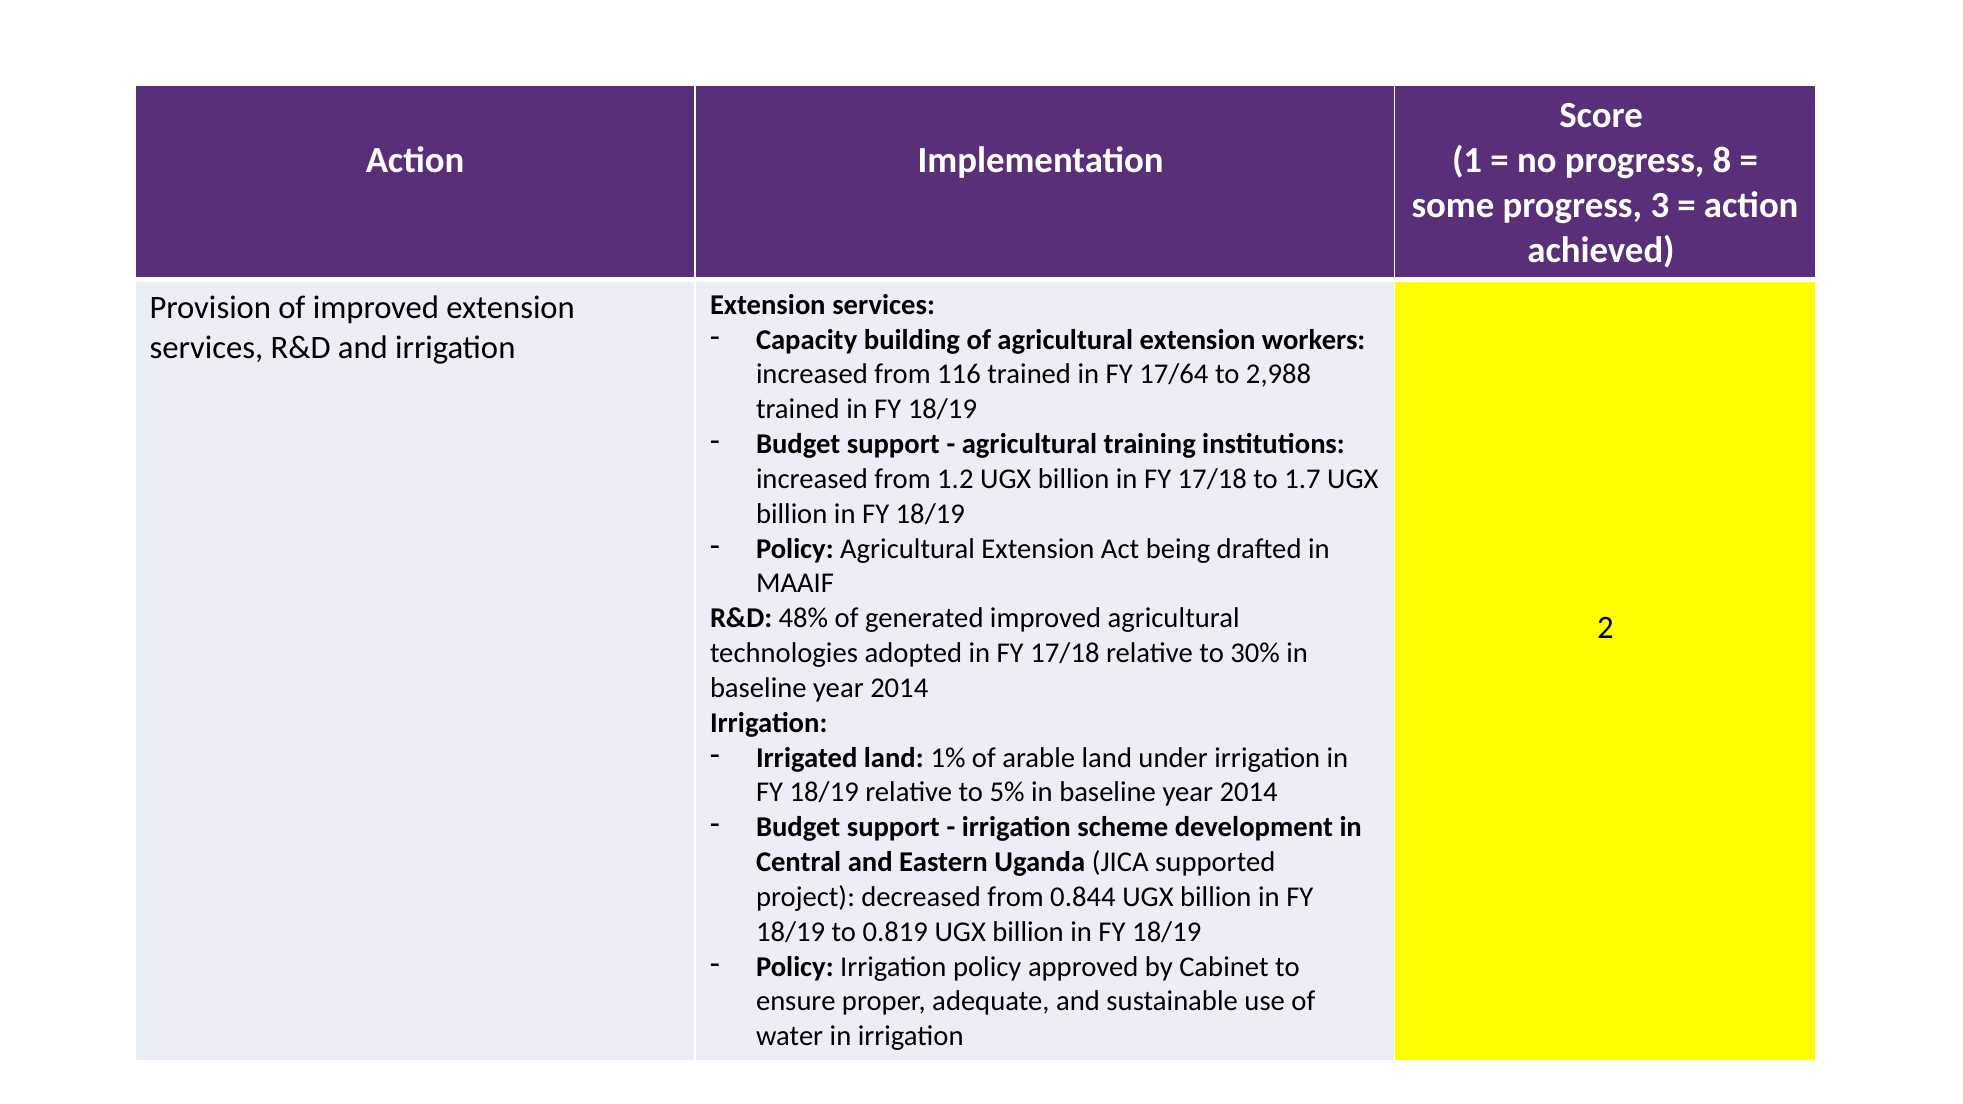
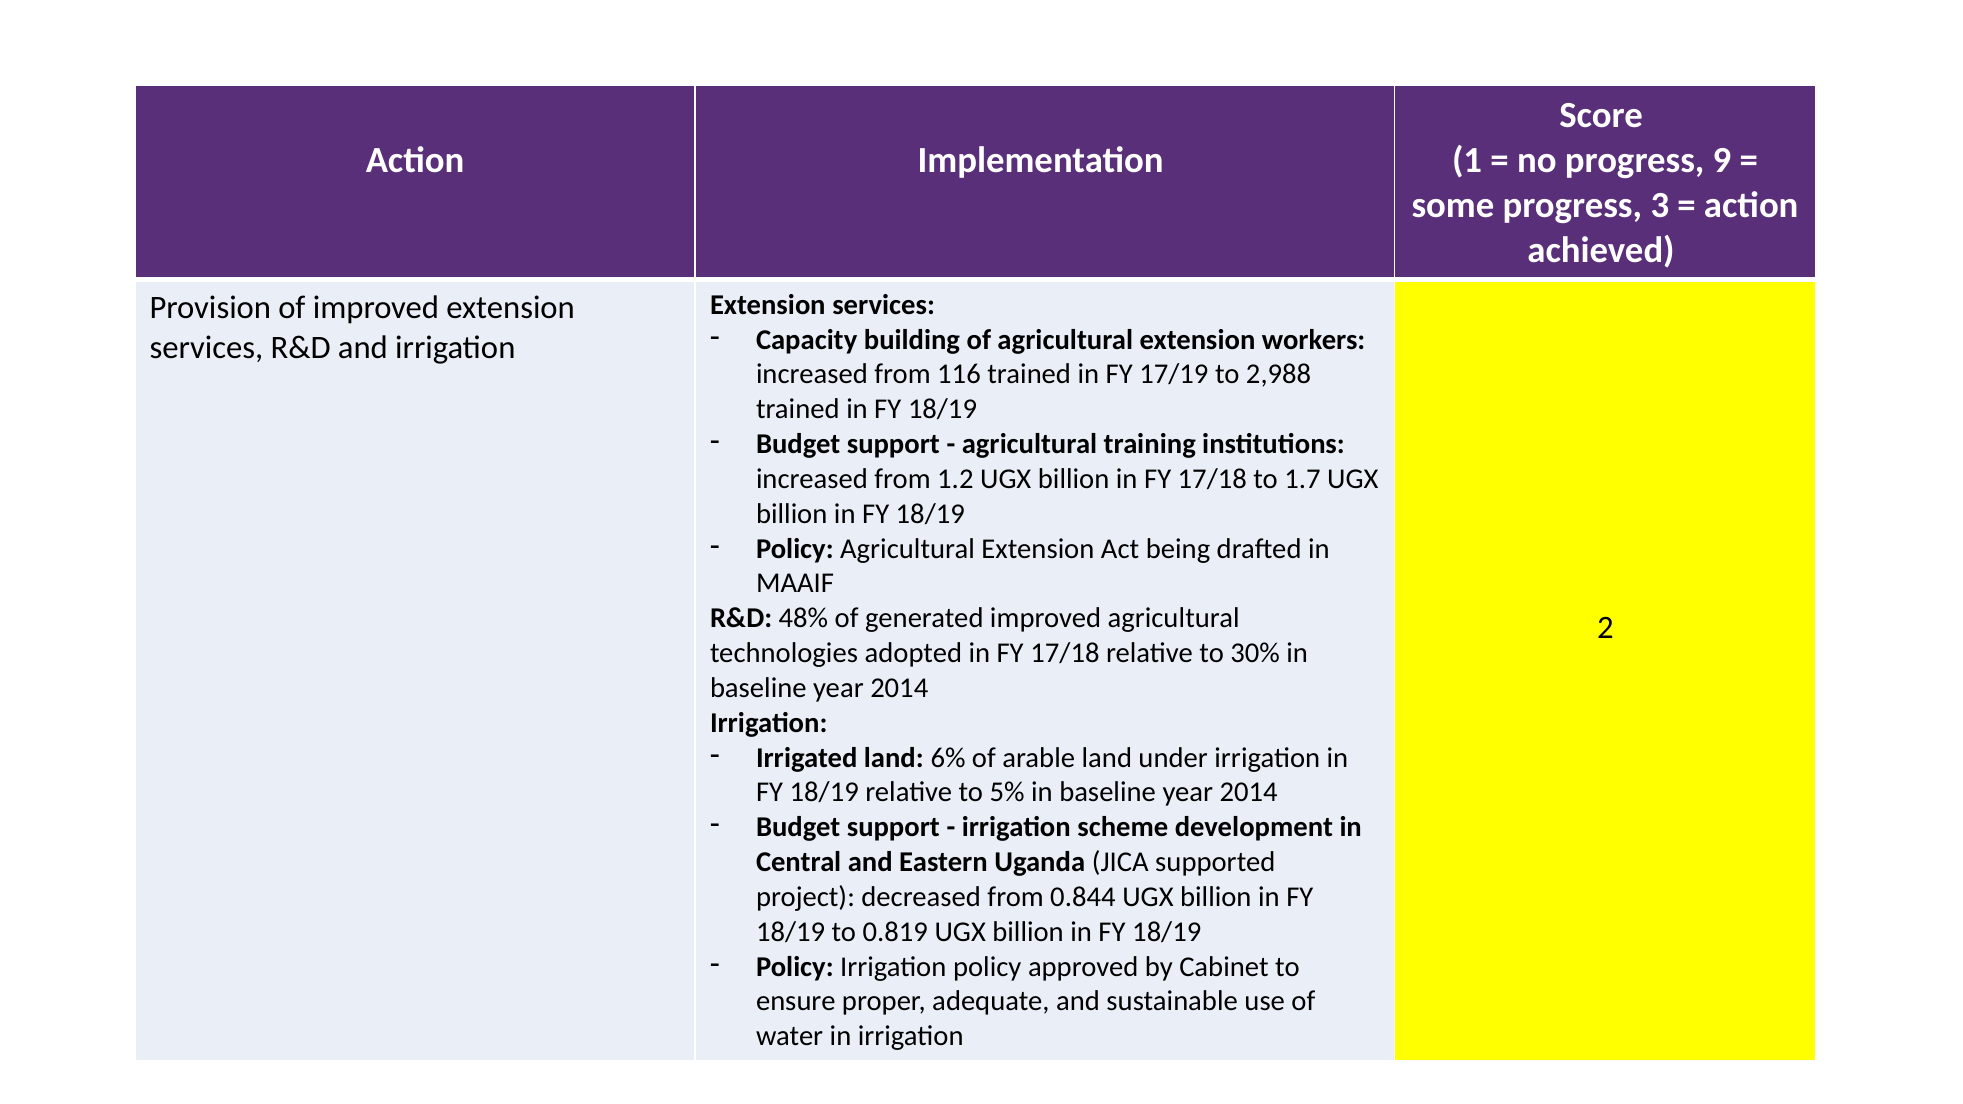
8: 8 -> 9
17/64: 17/64 -> 17/19
1%: 1% -> 6%
